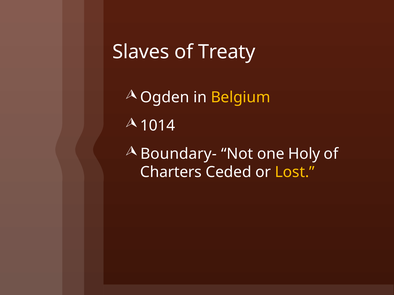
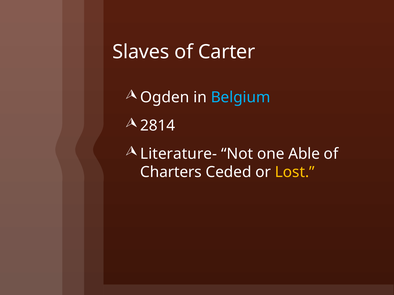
Treaty: Treaty -> Carter
Belgium colour: yellow -> light blue
1014: 1014 -> 2814
Boundary-: Boundary- -> Literature-
Holy: Holy -> Able
